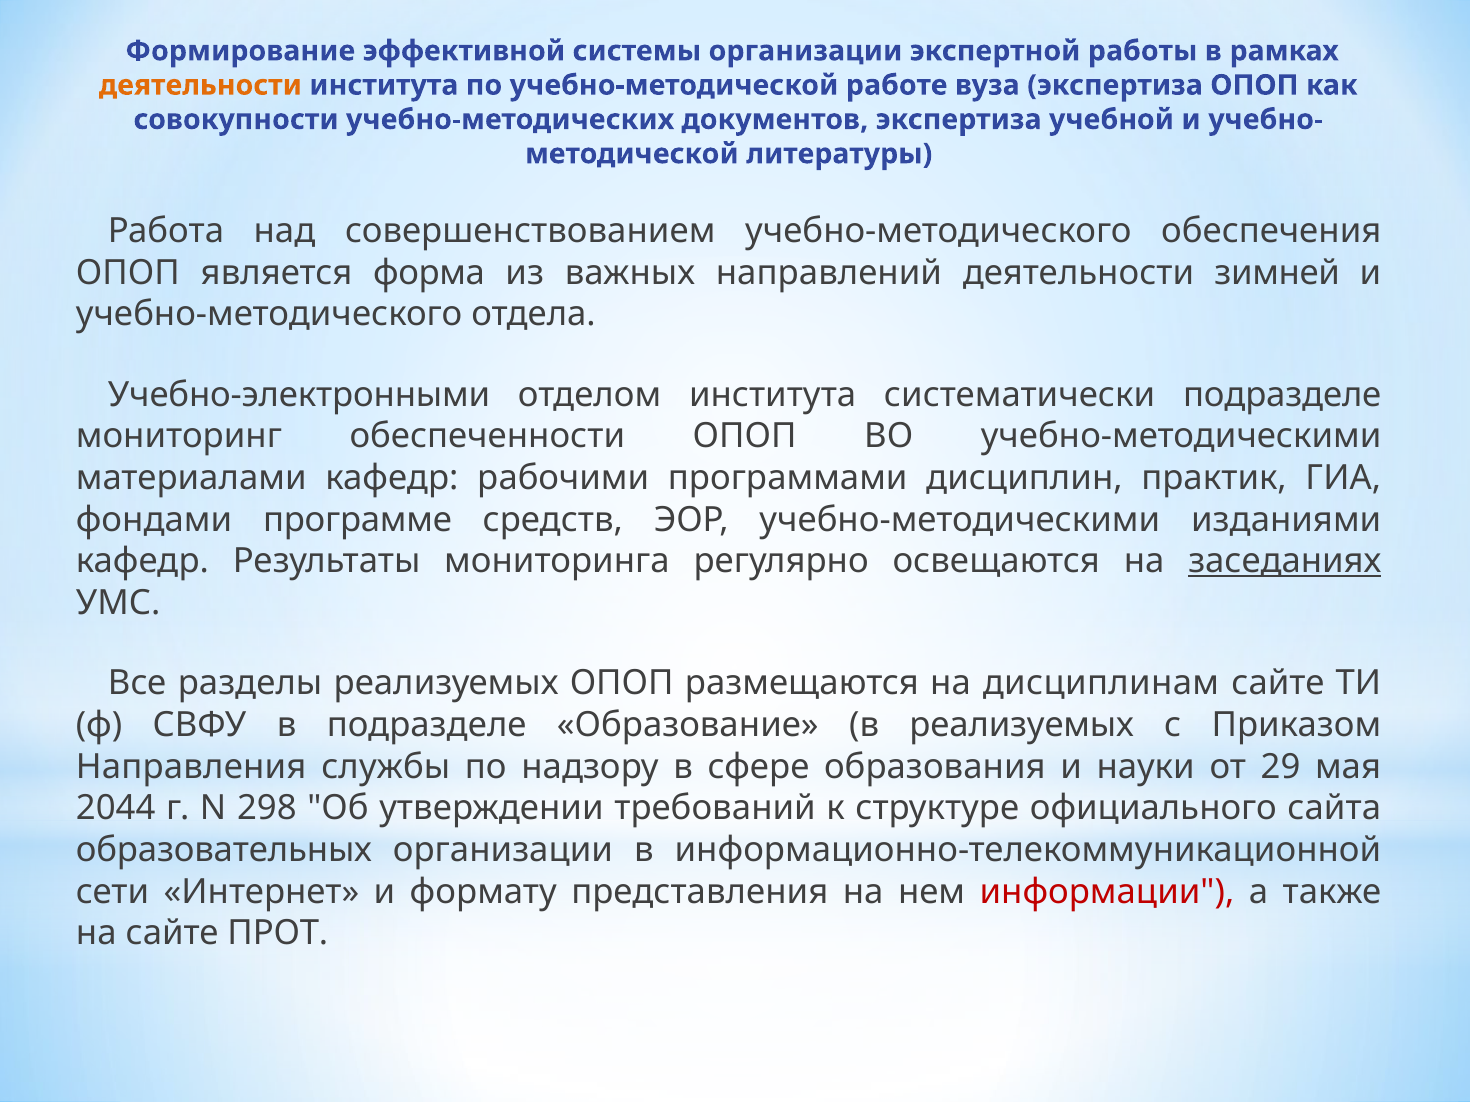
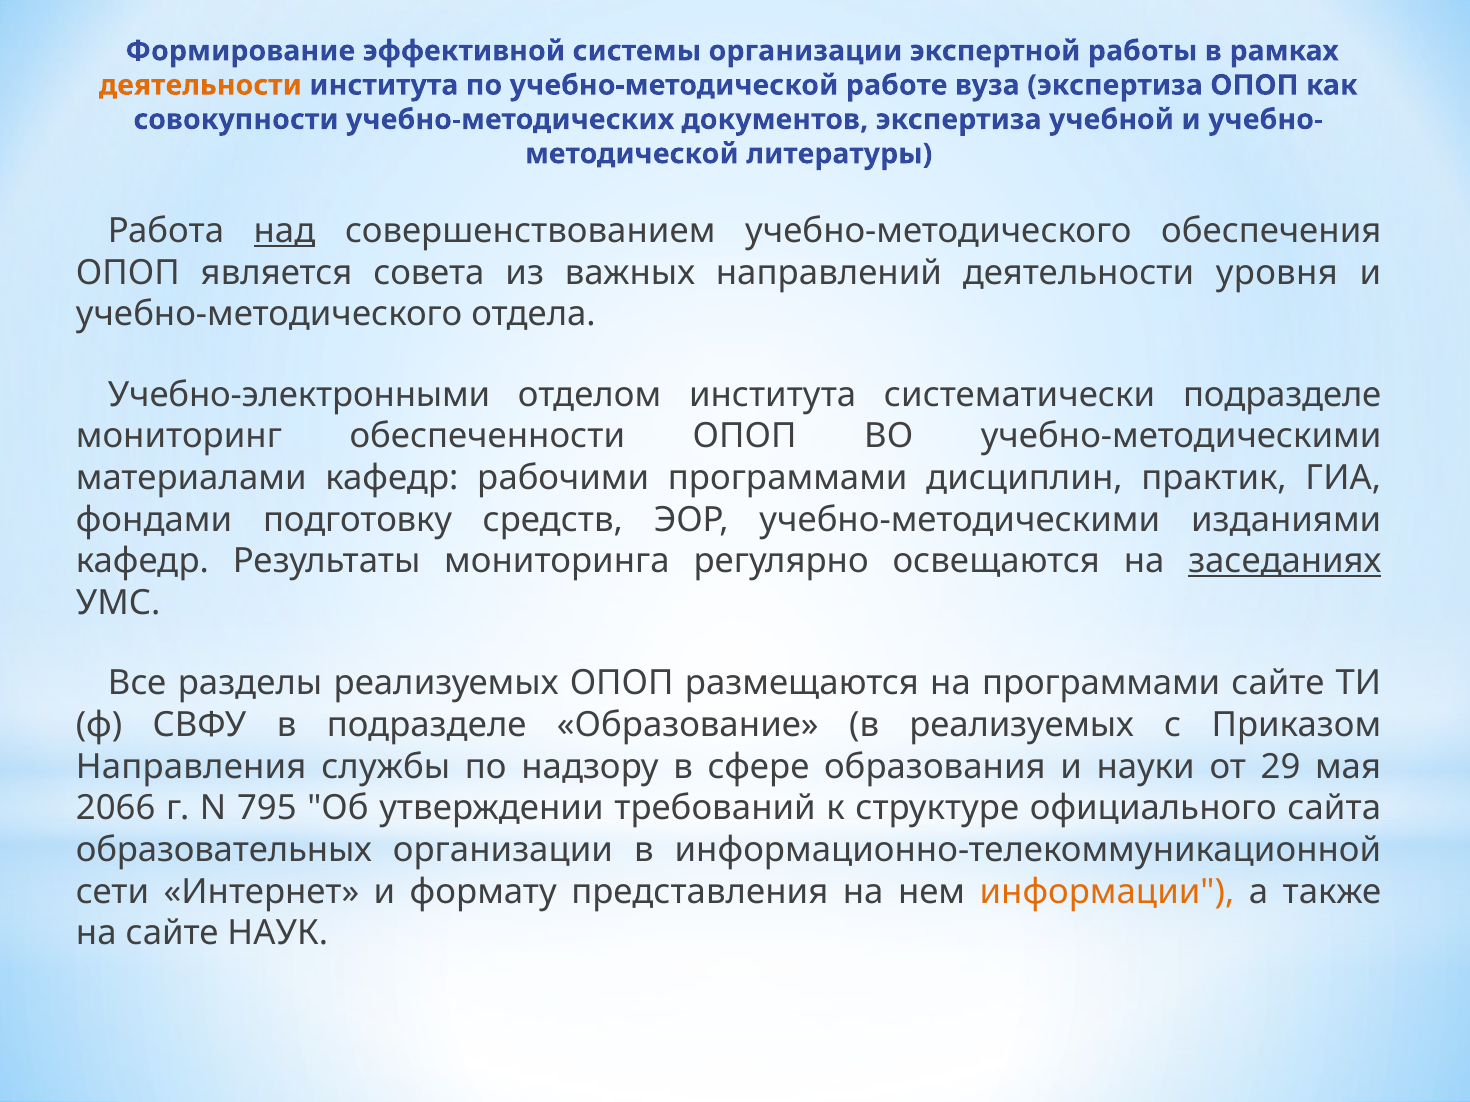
над underline: none -> present
форма: форма -> совета
зимней: зимней -> уровня
программе: программе -> подготовку
на дисциплинам: дисциплинам -> программами
2044: 2044 -> 2066
298: 298 -> 795
информации colour: red -> orange
ПРОТ: ПРОТ -> НАУК
